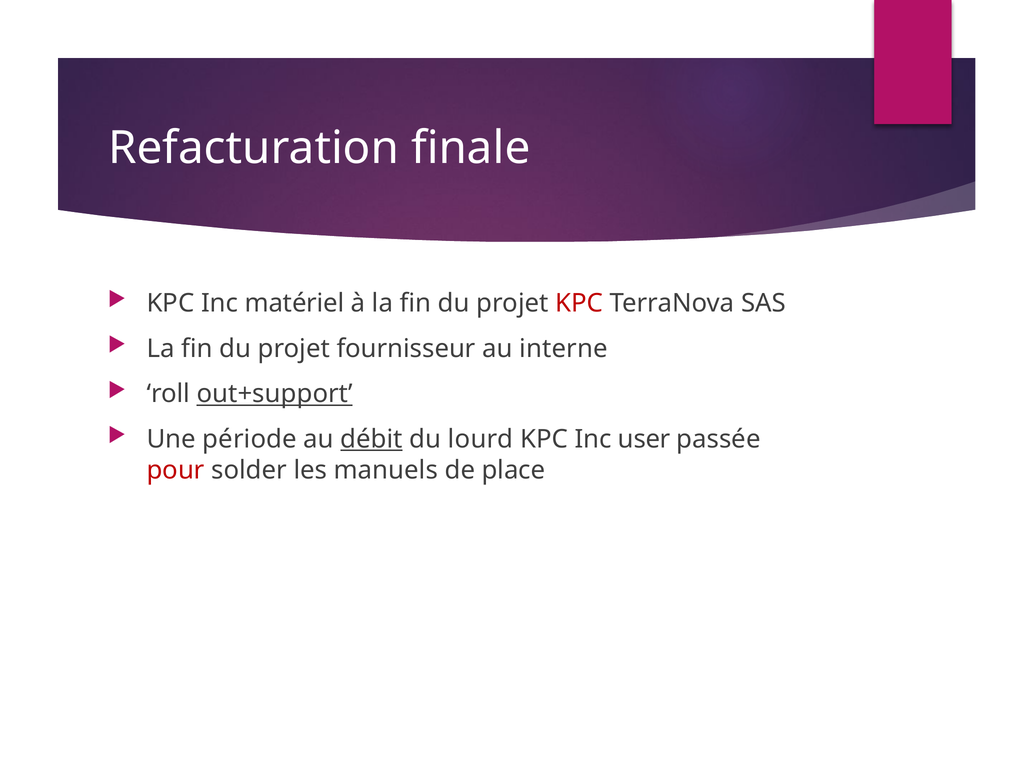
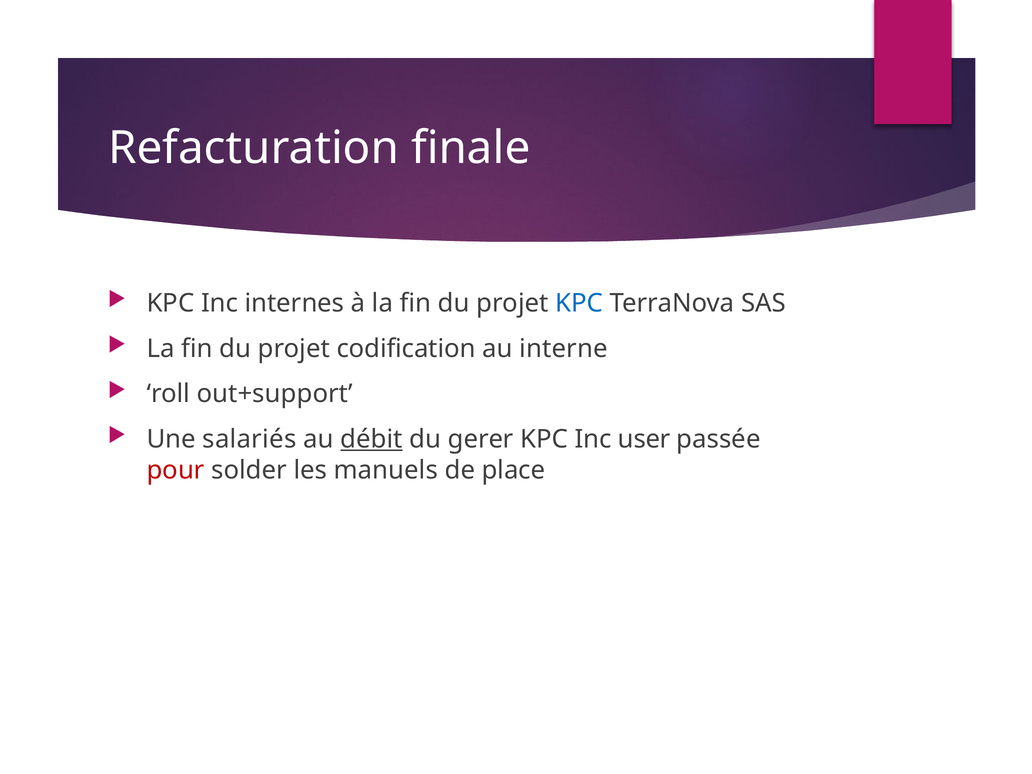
matériel: matériel -> internes
KPC at (579, 303) colour: red -> blue
fournisseur: fournisseur -> codification
out+support underline: present -> none
période: période -> salariés
lourd: lourd -> gerer
